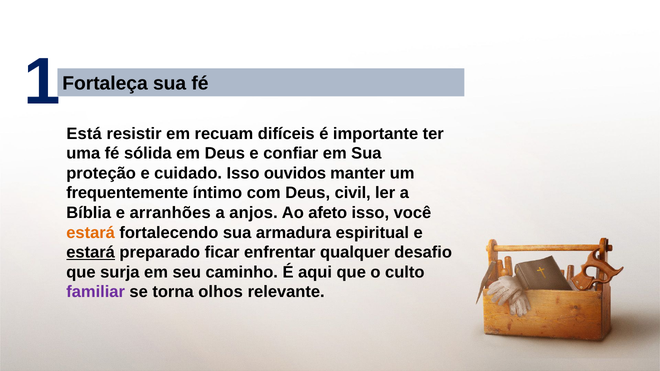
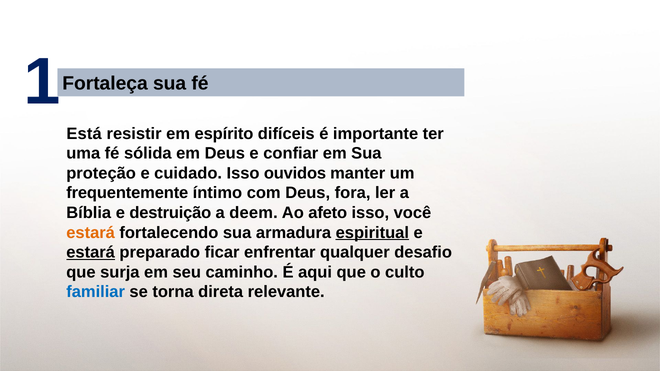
recuam: recuam -> espírito
civil: civil -> fora
arranhões: arranhões -> destruição
anjos: anjos -> deem
espiritual underline: none -> present
familiar colour: purple -> blue
olhos: olhos -> direta
